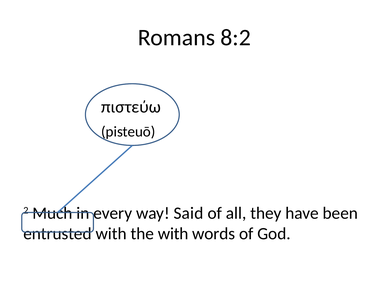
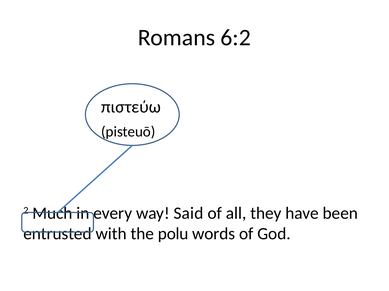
8:2: 8:2 -> 6:2
the with: with -> polu
